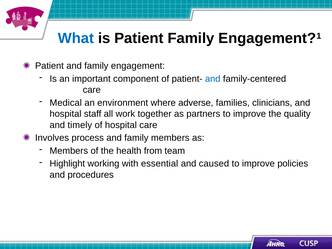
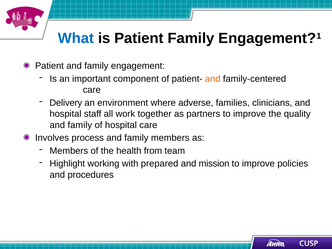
and at (213, 79) colour: blue -> orange
Medical: Medical -> Delivery
timely at (80, 125): timely -> family
essential: essential -> prepared
caused: caused -> mission
